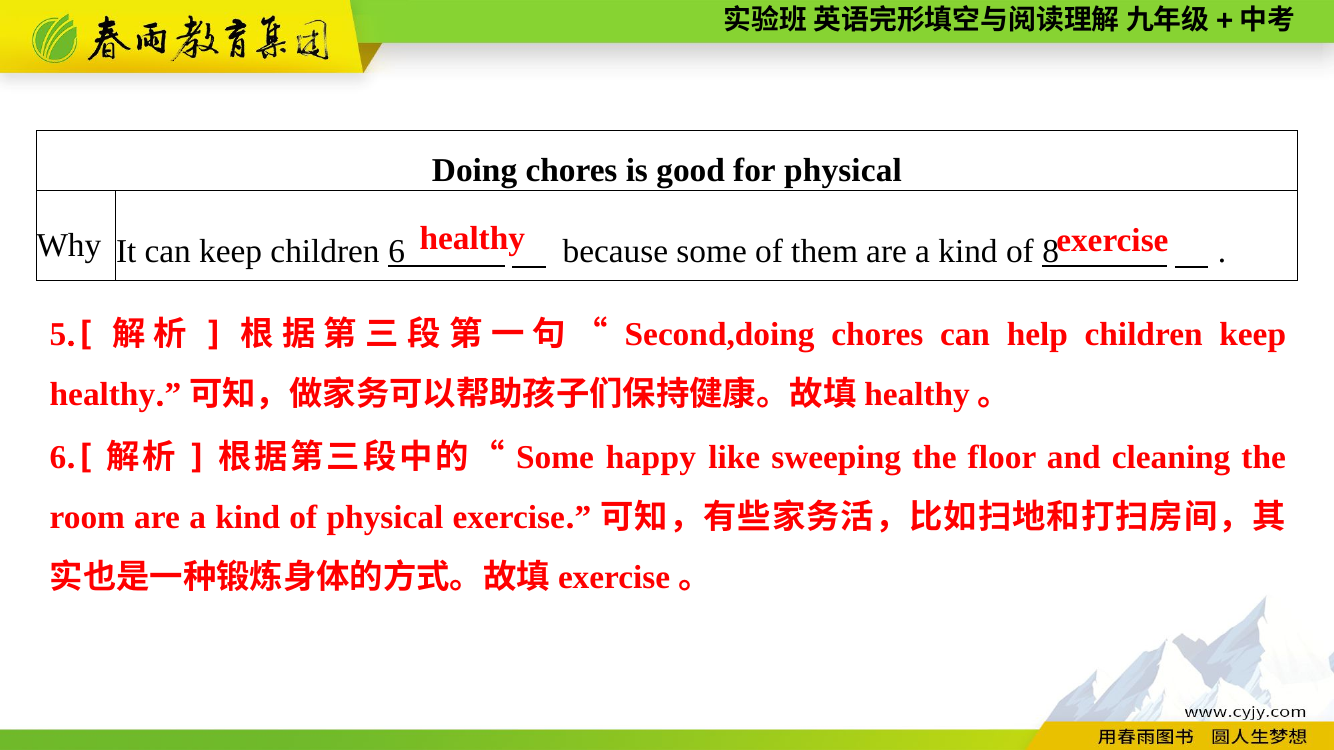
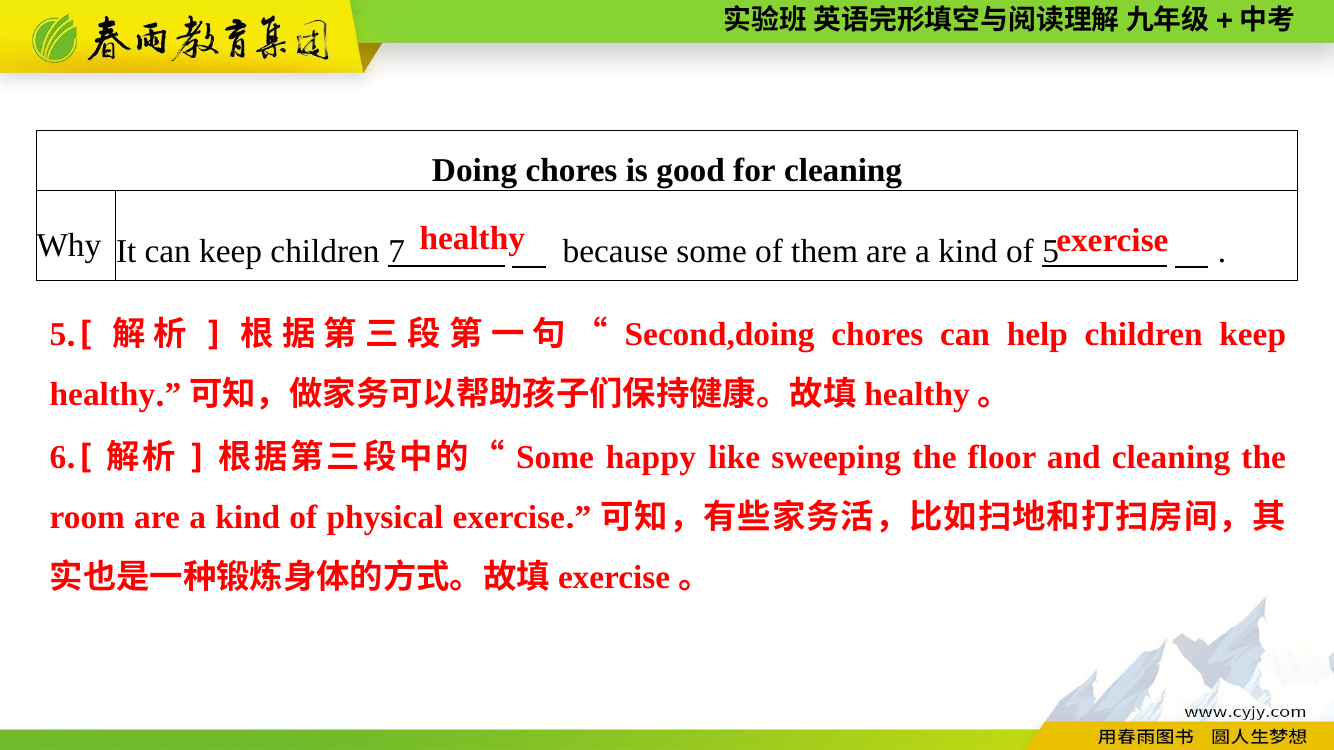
for physical: physical -> cleaning
children 6: 6 -> 7
of 8: 8 -> 5
